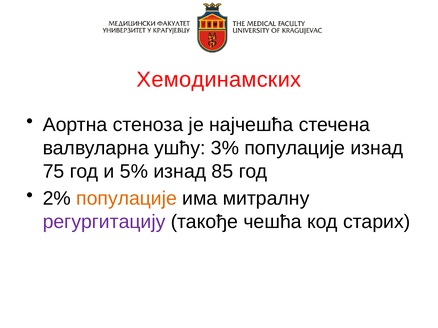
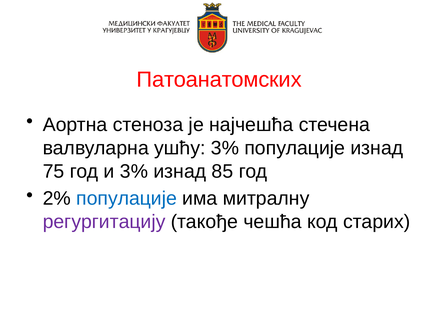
Хемодинамских: Хемодинамских -> Патоанатомских
и 5%: 5% -> 3%
популације at (127, 199) colour: orange -> blue
